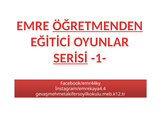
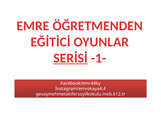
ÖĞRETMENDEN underline: present -> none
